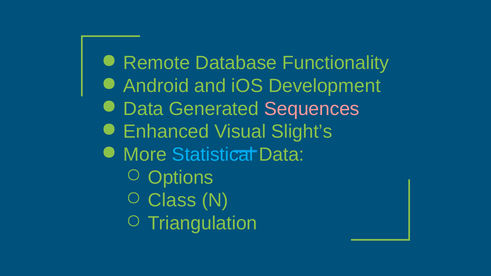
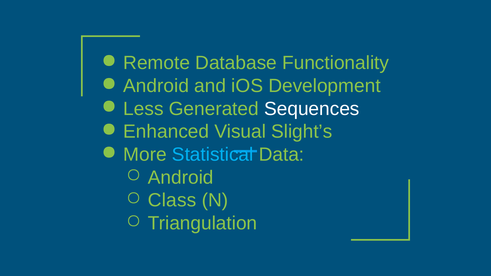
Data at (143, 109): Data -> Less
Sequences colour: pink -> white
Options at (181, 178): Options -> Android
